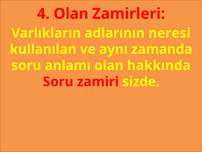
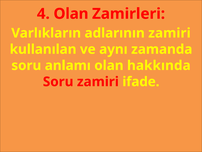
adlarının neresi: neresi -> zamiri
sizde: sizde -> ifade
